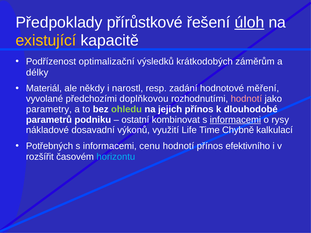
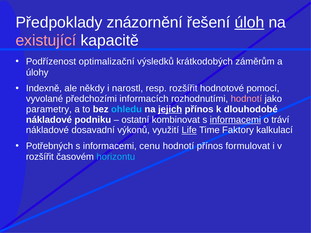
přírůstkové: přírůstkové -> znázornění
existující colour: yellow -> pink
délky: délky -> úlohy
Materiál: Materiál -> Indexně
resp zadání: zadání -> rozšířit
měření: měření -> pomocí
doplňkovou: doplňkovou -> informacích
ohledu colour: light green -> light blue
jejich underline: none -> present
parametrů at (49, 120): parametrů -> nákladové
rysy: rysy -> tráví
Life underline: none -> present
Chybně: Chybně -> Faktory
efektivního: efektivního -> formulovat
